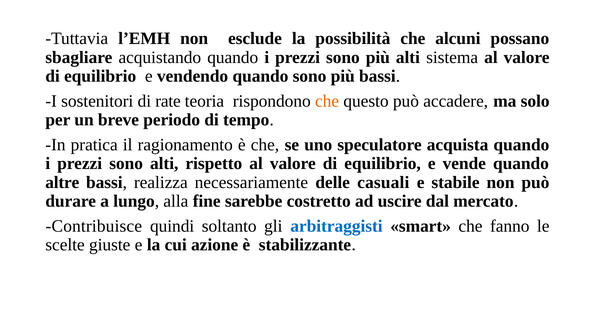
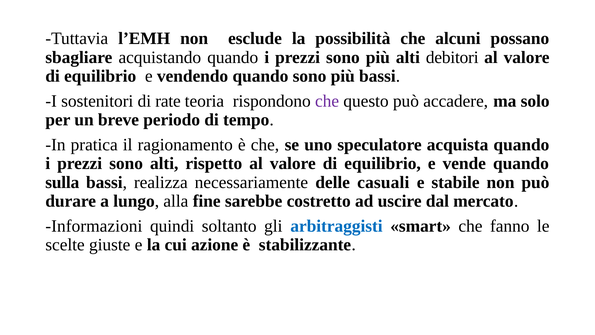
sistema: sistema -> debitori
che at (327, 101) colour: orange -> purple
altre: altre -> sulla
Contribuisce: Contribuisce -> Informazioni
